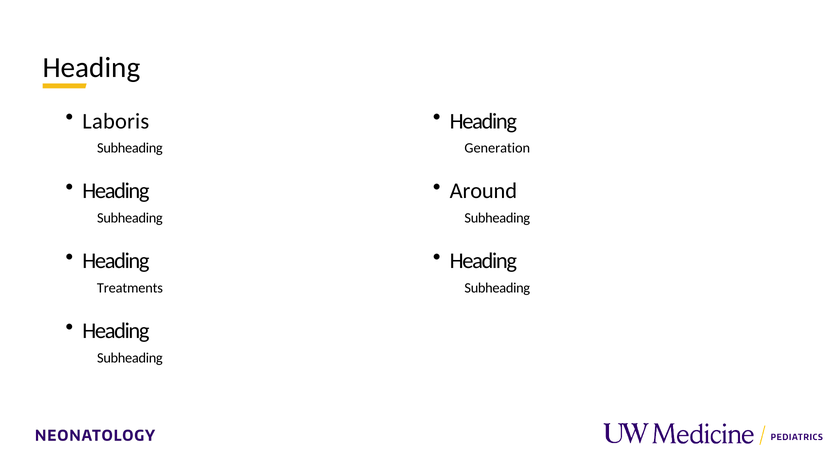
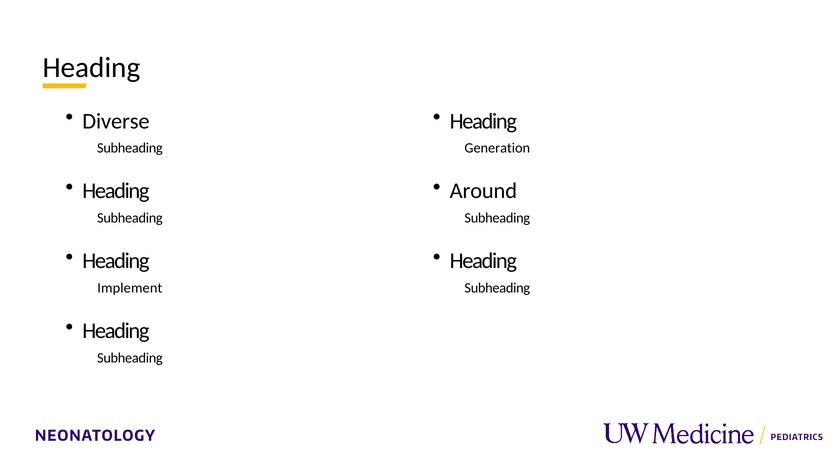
Laboris: Laboris -> Diverse
Treatments: Treatments -> Implement
